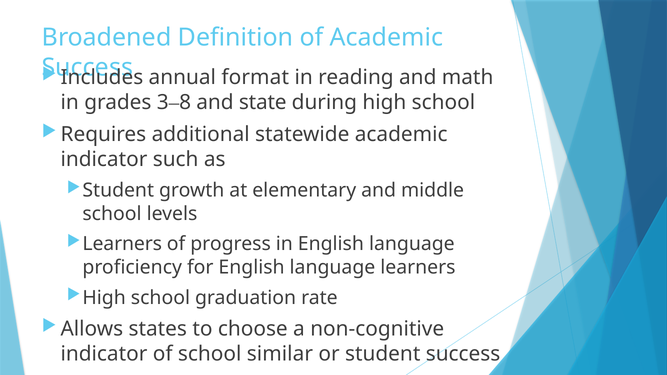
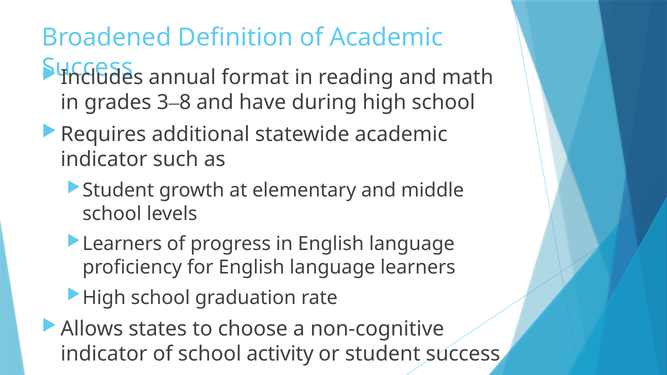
state: state -> have
similar: similar -> activity
